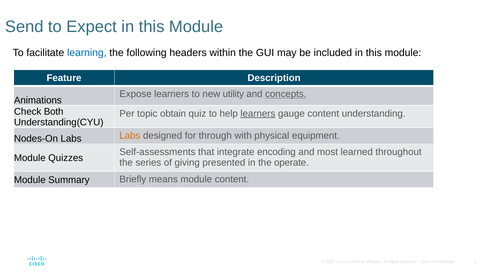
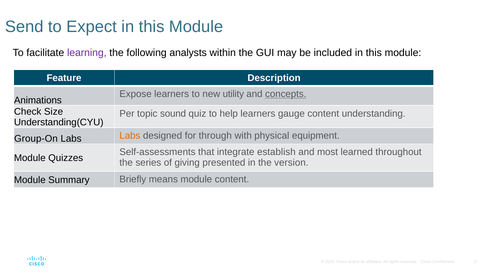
learning colour: blue -> purple
headers: headers -> analysts
Both: Both -> Size
obtain: obtain -> sound
learners at (258, 113) underline: present -> none
Nodes-On: Nodes-On -> Group-On
encoding: encoding -> establish
operate: operate -> version
